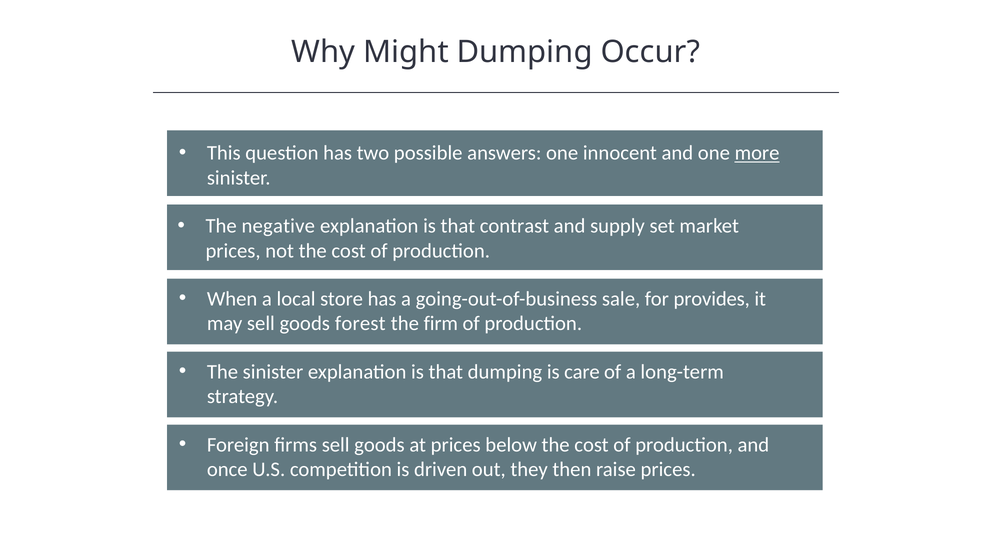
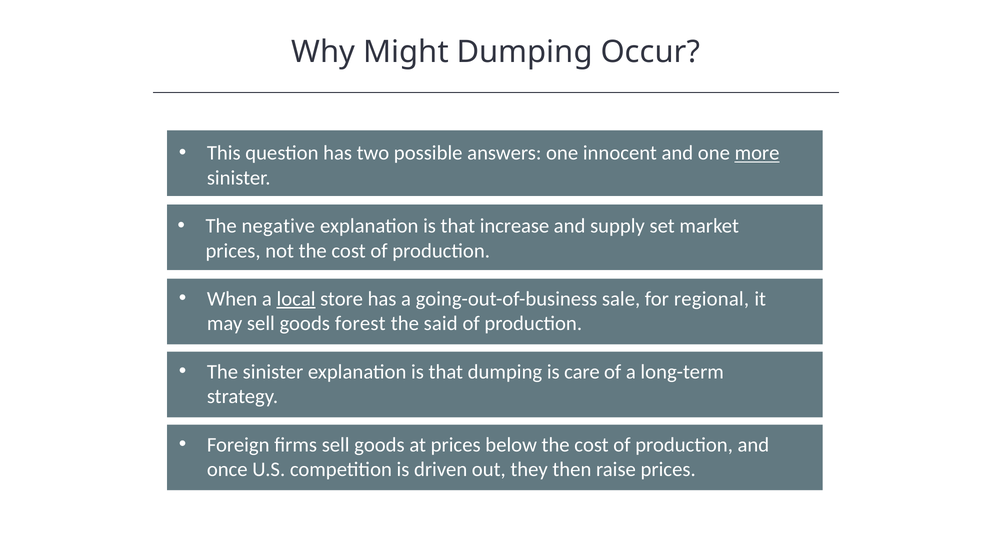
contrast: contrast -> increase
local underline: none -> present
provides: provides -> regional
firm: firm -> said
